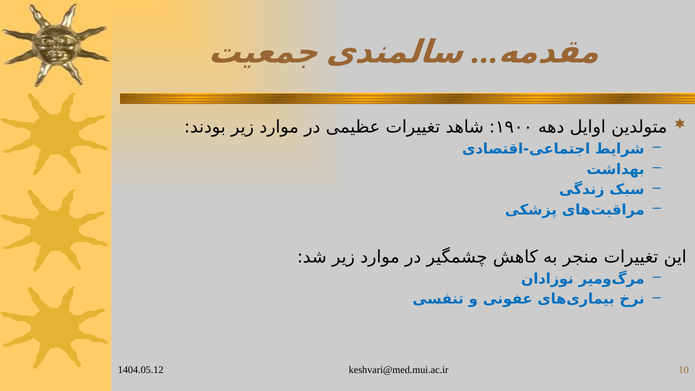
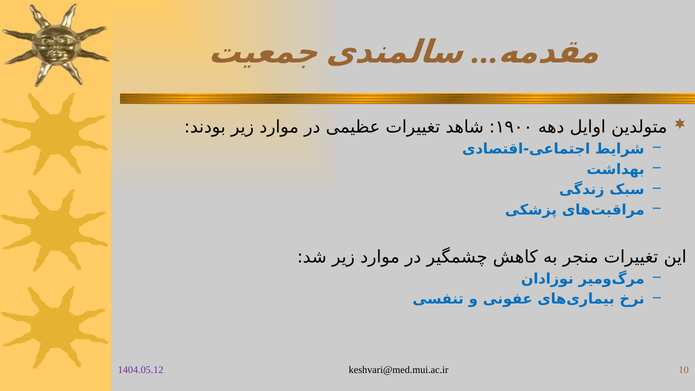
1404.05.12 colour: black -> purple
